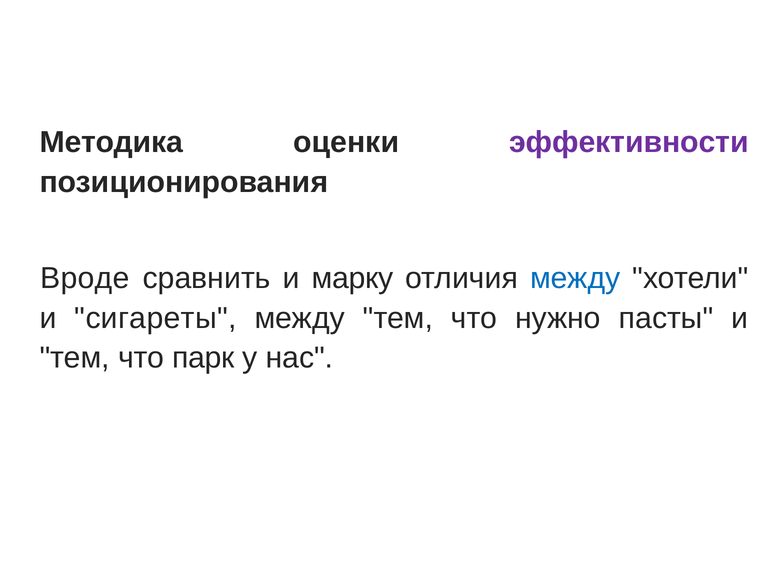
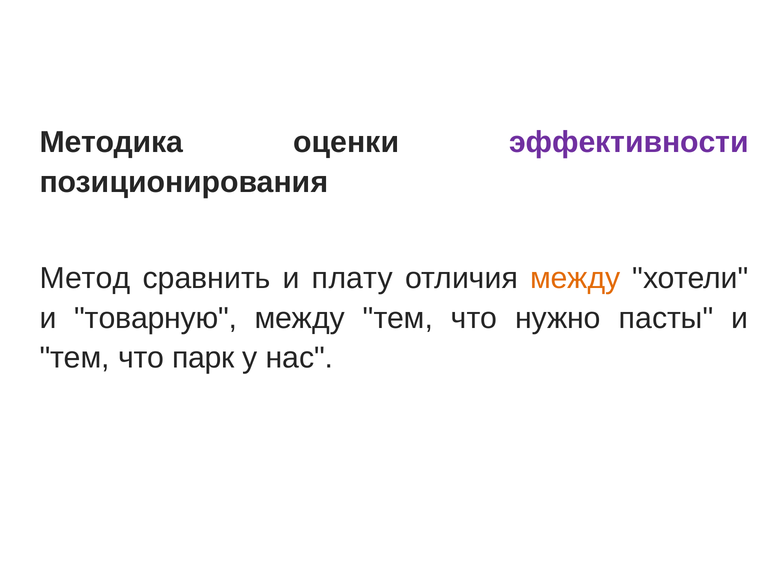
Вроде: Вроде -> Метод
марку: марку -> плату
между at (575, 278) colour: blue -> orange
сигареты: сигареты -> товарную
